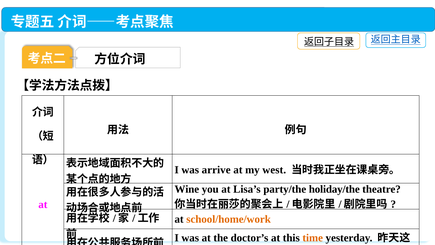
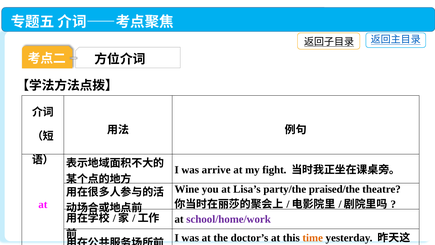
west: west -> fight
holiday/the: holiday/the -> praised/the
school/home/work colour: orange -> purple
